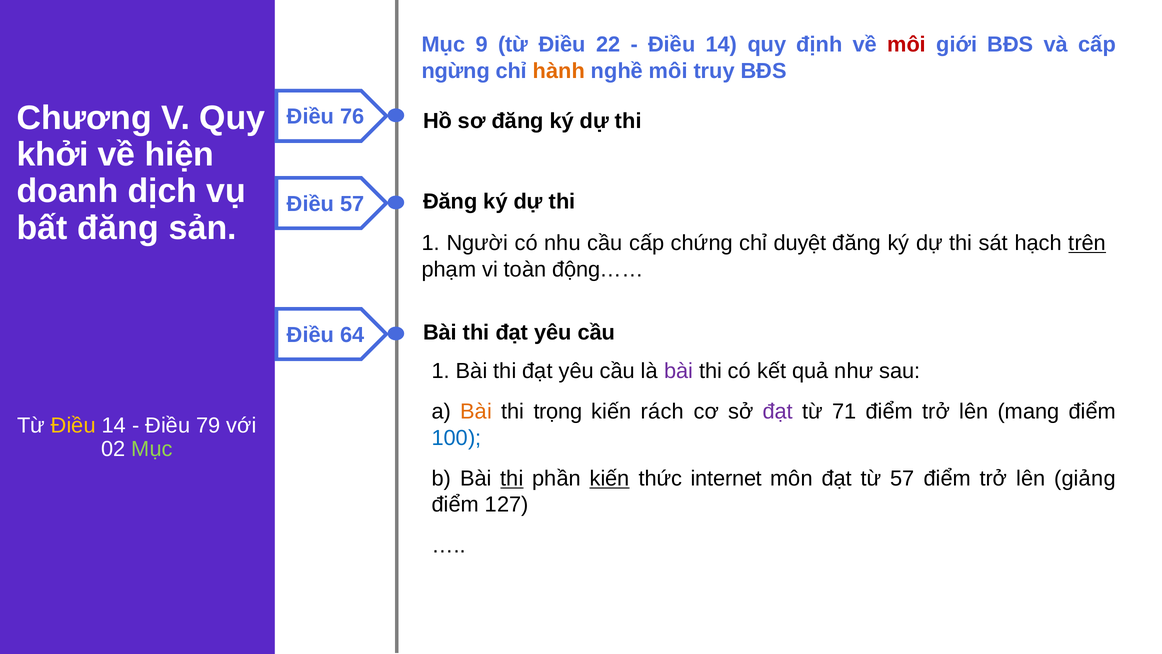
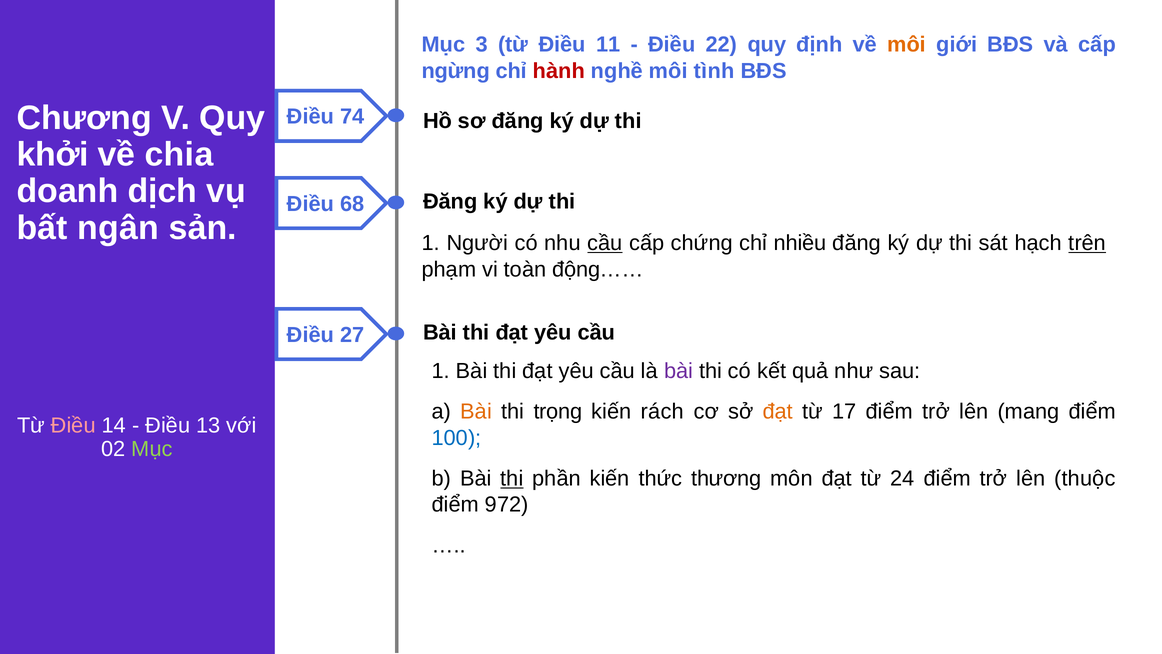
9: 9 -> 3
22: 22 -> 11
14 at (721, 45): 14 -> 22
môi at (907, 45) colour: red -> orange
hành colour: orange -> red
truy: truy -> tình
76: 76 -> 74
hiện: hiện -> chia
Điều 57: 57 -> 68
bất đăng: đăng -> ngân
cầu at (605, 243) underline: none -> present
duyệt: duyệt -> nhiều
64: 64 -> 27
đạt at (778, 411) colour: purple -> orange
71: 71 -> 17
Điều at (73, 425) colour: yellow -> pink
79: 79 -> 13
kiến at (610, 478) underline: present -> none
internet: internet -> thương
từ 57: 57 -> 24
giảng: giảng -> thuộc
127: 127 -> 972
